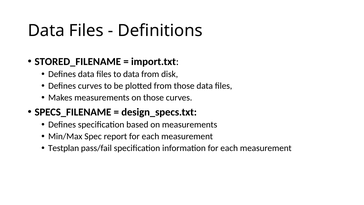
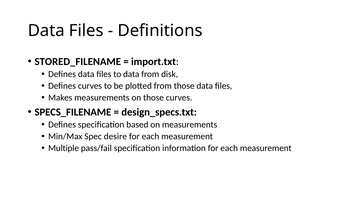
report: report -> desire
Testplan: Testplan -> Multiple
